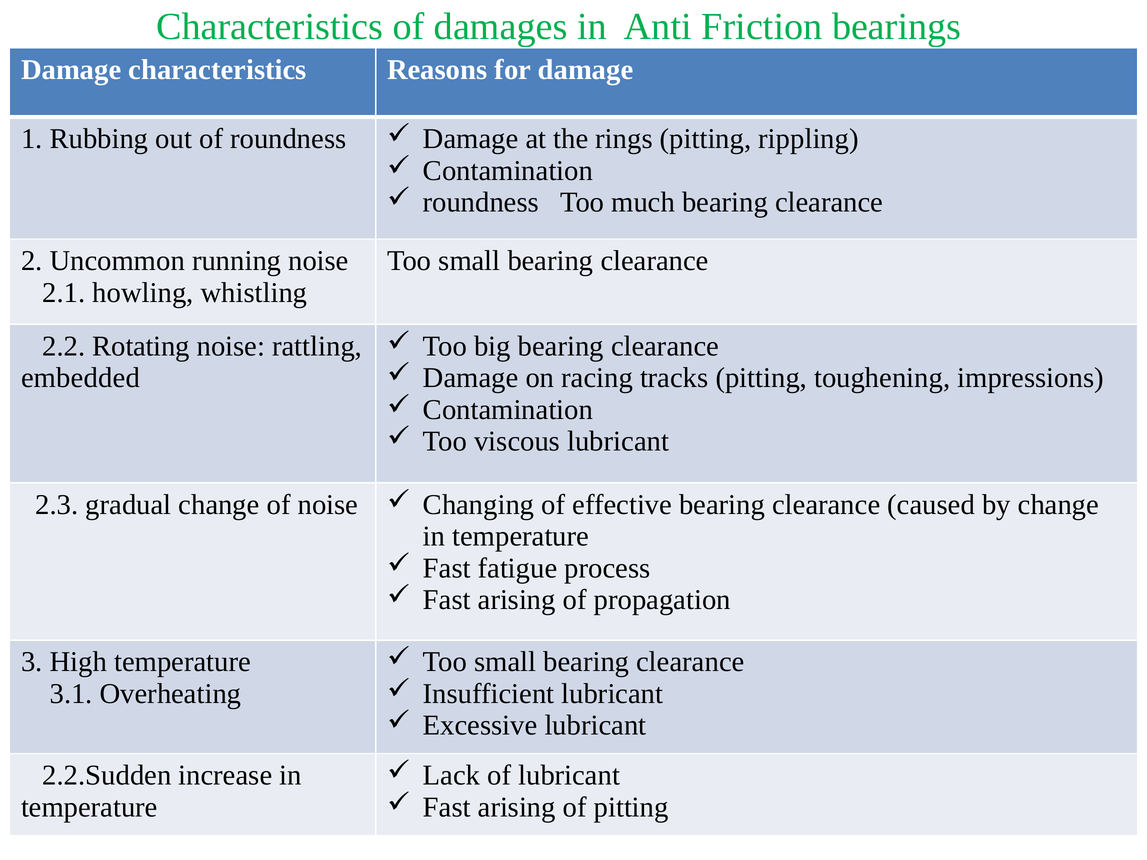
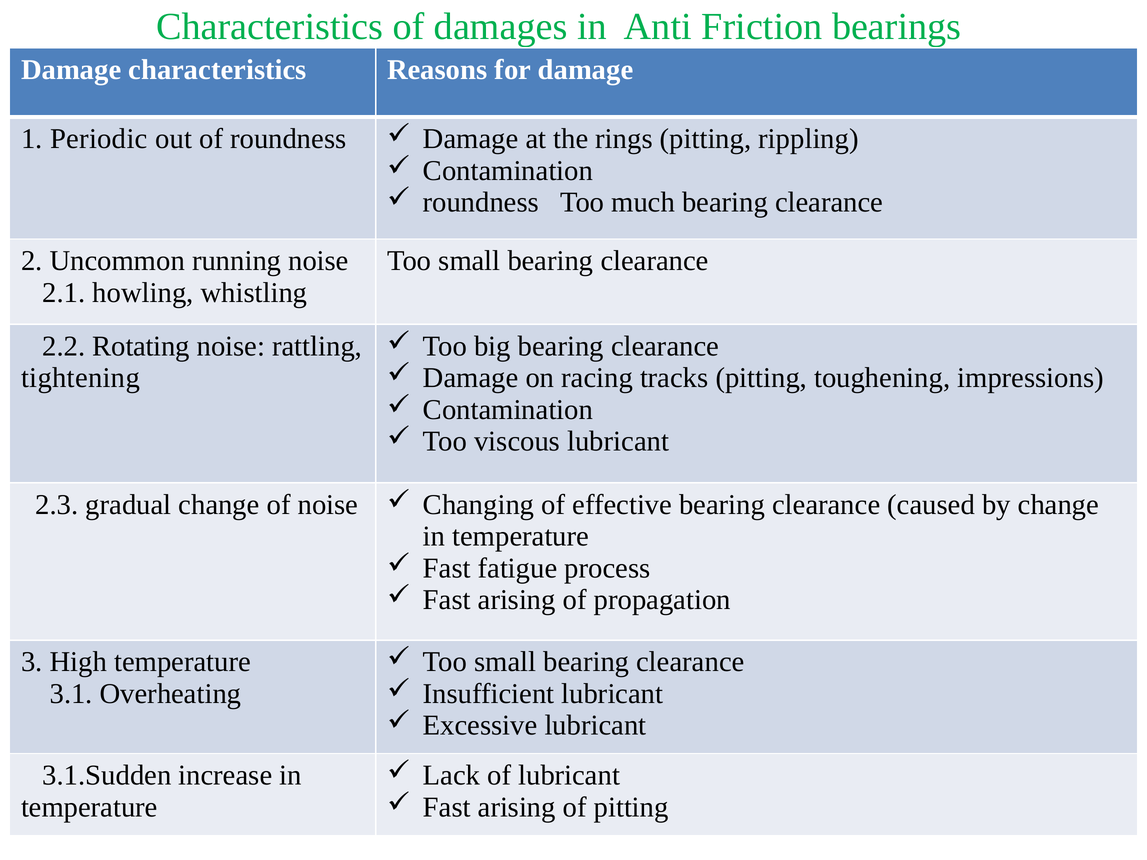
Rubbing: Rubbing -> Periodic
embedded: embedded -> tightening
2.2.Sudden: 2.2.Sudden -> 3.1.Sudden
